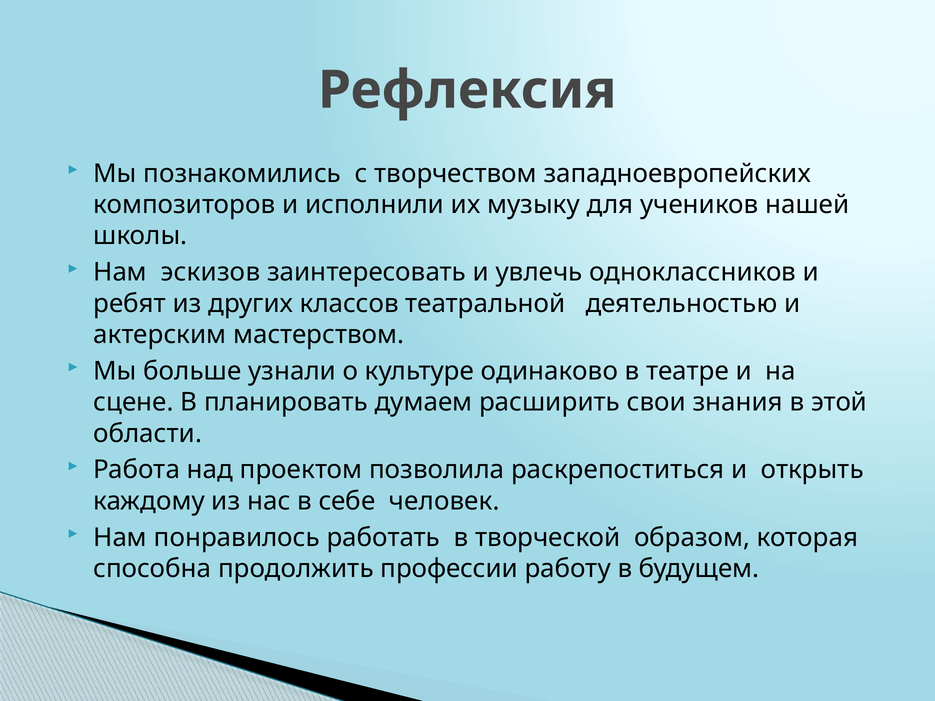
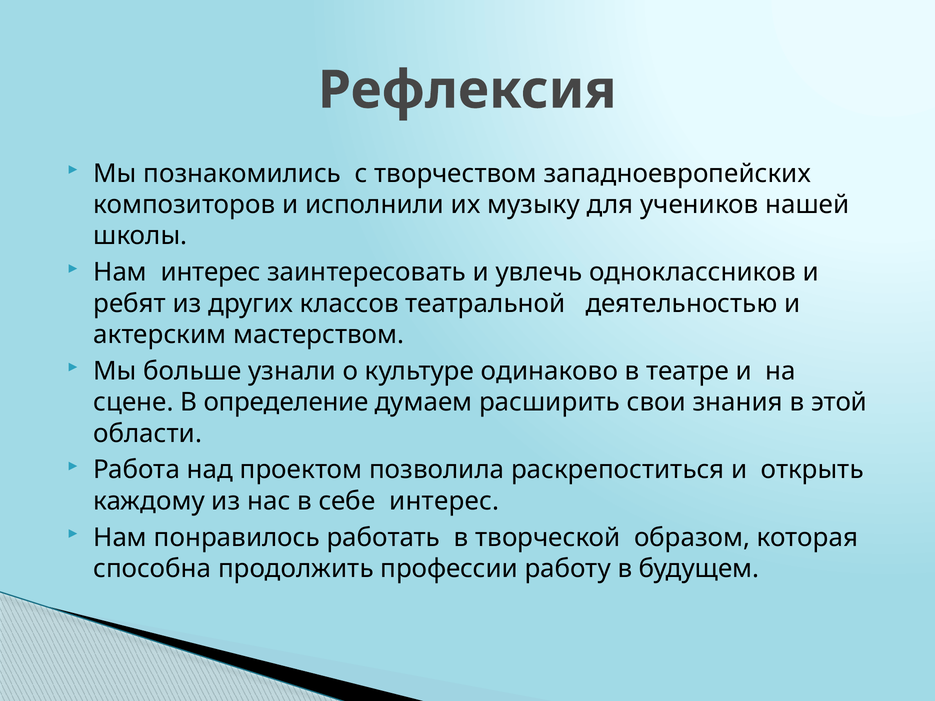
Нам эскизов: эскизов -> интерес
планировать: планировать -> определение
себе человек: человек -> интерес
